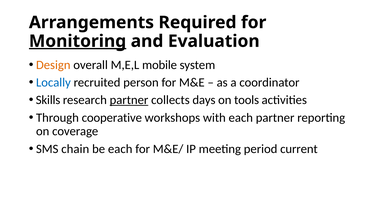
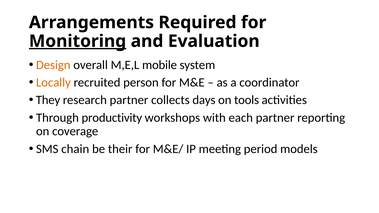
Locally colour: blue -> orange
Skills: Skills -> They
partner at (129, 100) underline: present -> none
cooperative: cooperative -> productivity
be each: each -> their
current: current -> models
